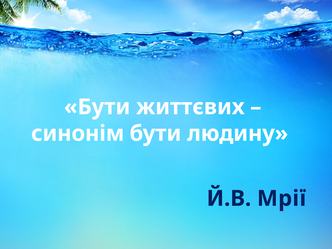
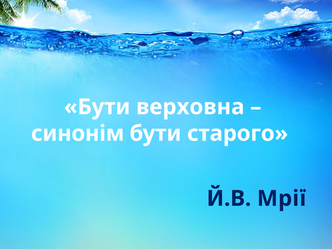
життєвих: життєвих -> верховна
людину: людину -> старого
